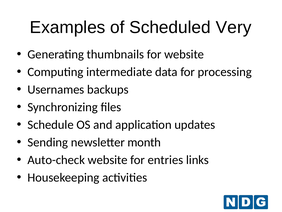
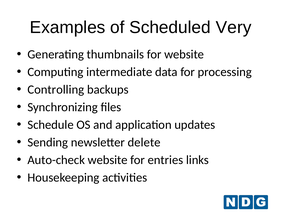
Usernames: Usernames -> Controlling
month: month -> delete
